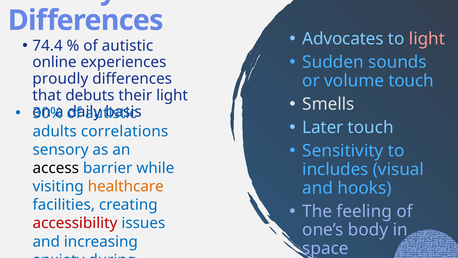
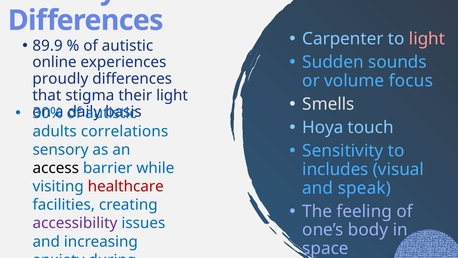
Advocates: Advocates -> Carpenter
74.4: 74.4 -> 89.9
volume touch: touch -> focus
debuts: debuts -> stigma
Later: Later -> Hoya
healthcare colour: orange -> red
hooks: hooks -> speak
accessibility colour: red -> purple
